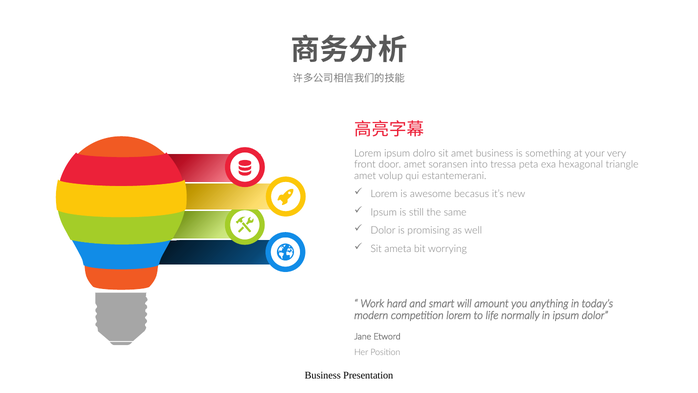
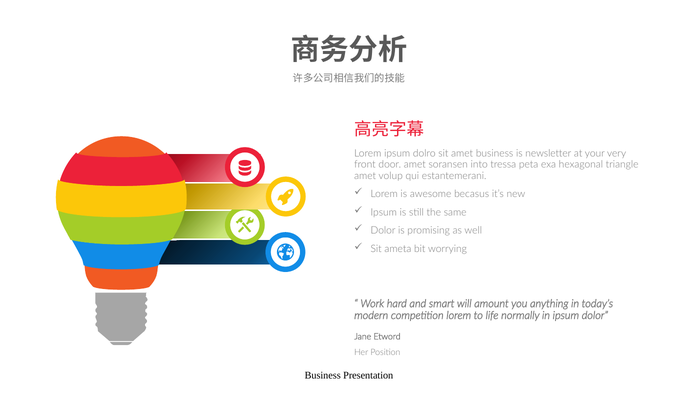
something: something -> newsletter
